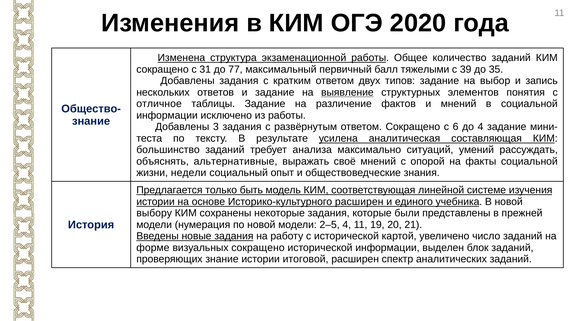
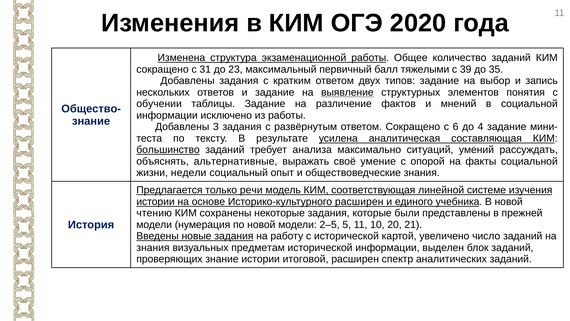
77: 77 -> 23
отличное: отличное -> обучении
большинство underline: none -> present
своё мнений: мнений -> умение
быть: быть -> речи
выбору: выбору -> чтению
2–5 4: 4 -> 5
19: 19 -> 10
форме at (153, 247): форме -> знания
визуальных сокращено: сокращено -> предметам
